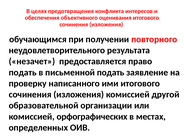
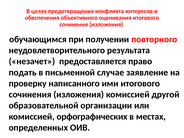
письменной подать: подать -> случае
